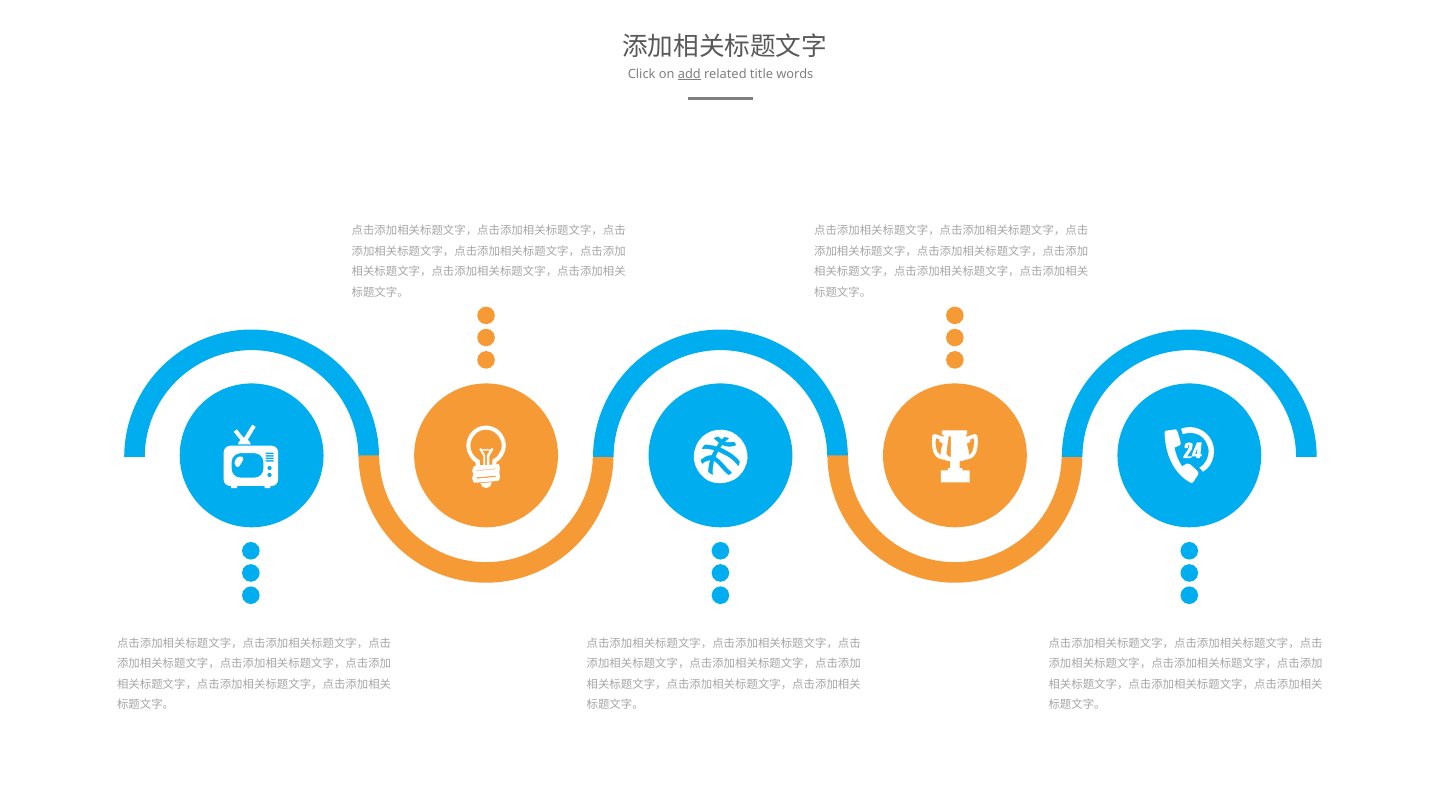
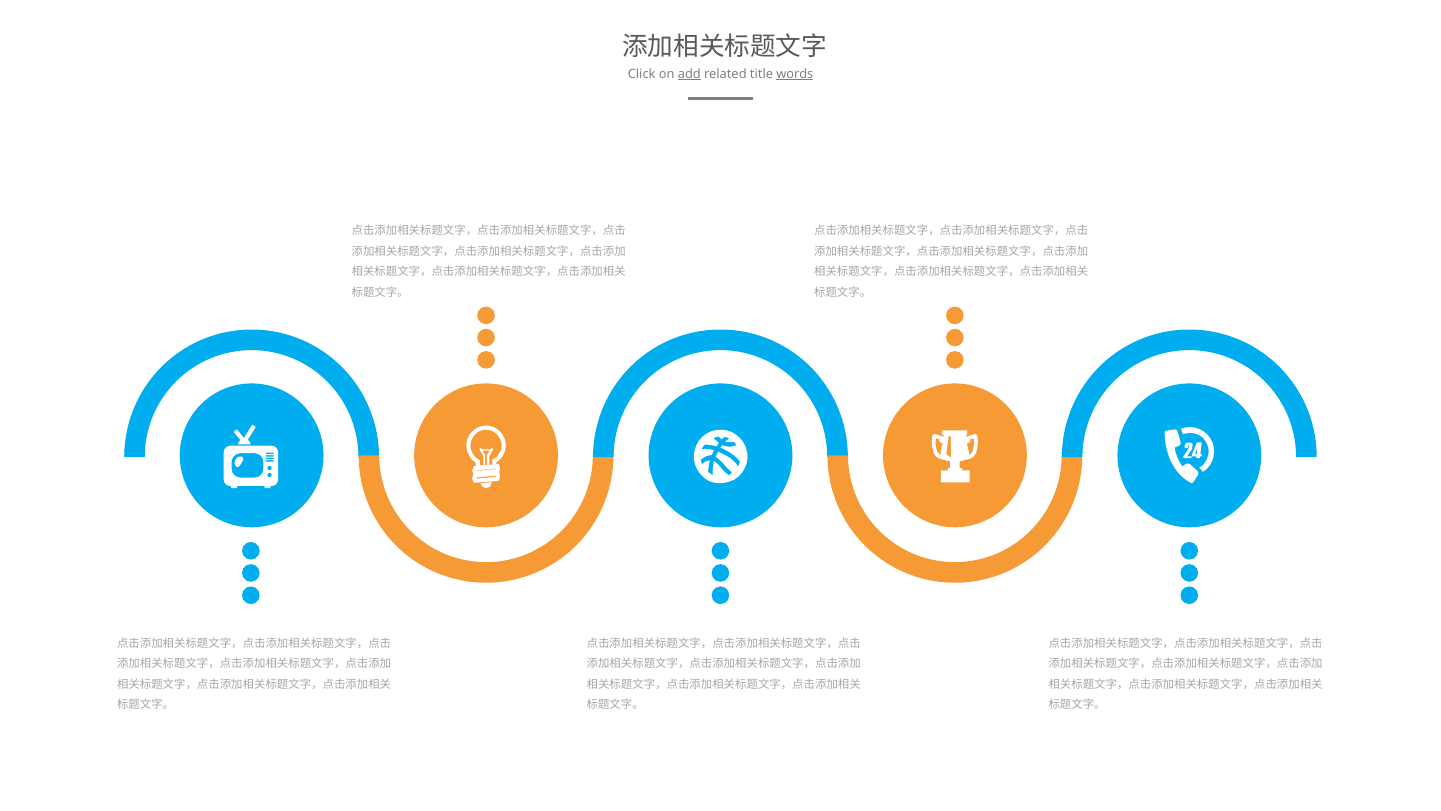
words underline: none -> present
